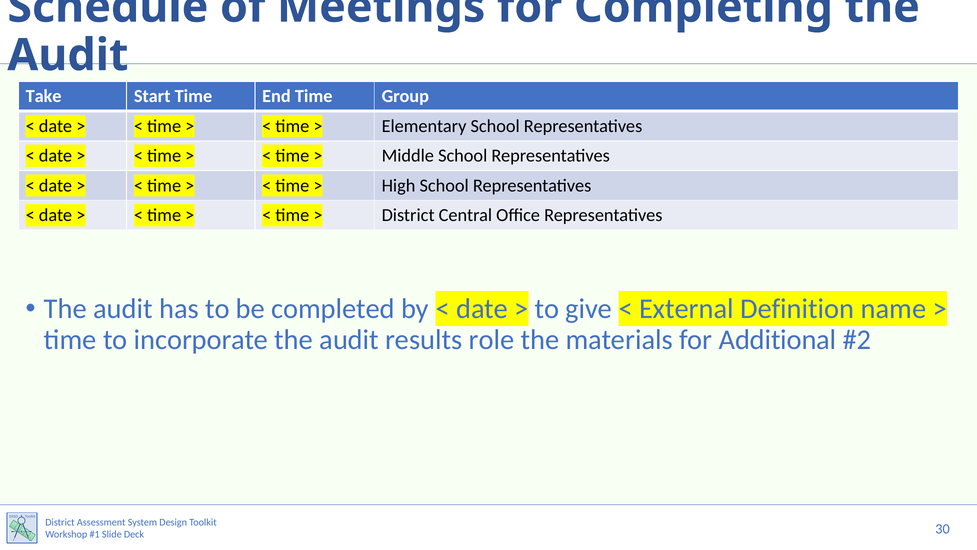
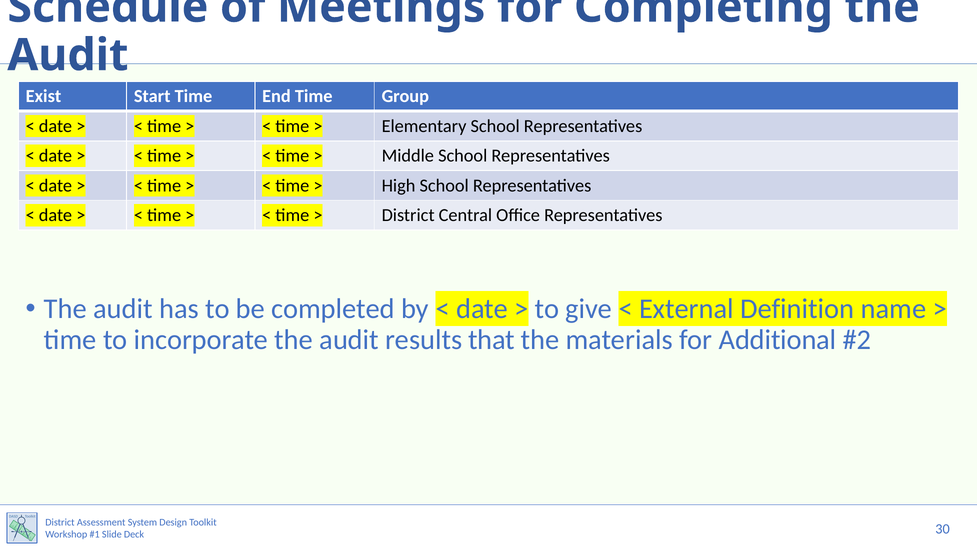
Take: Take -> Exist
role: role -> that
